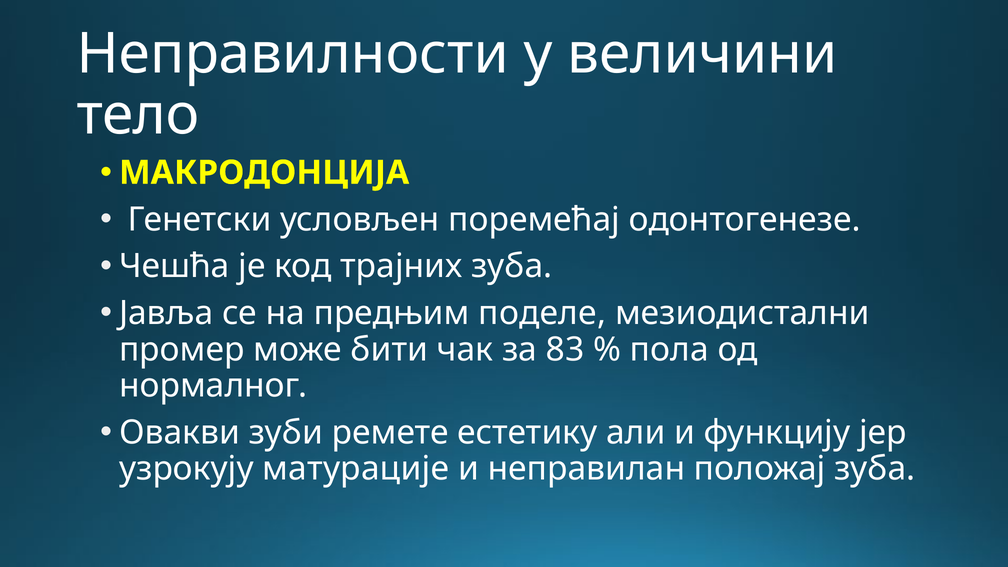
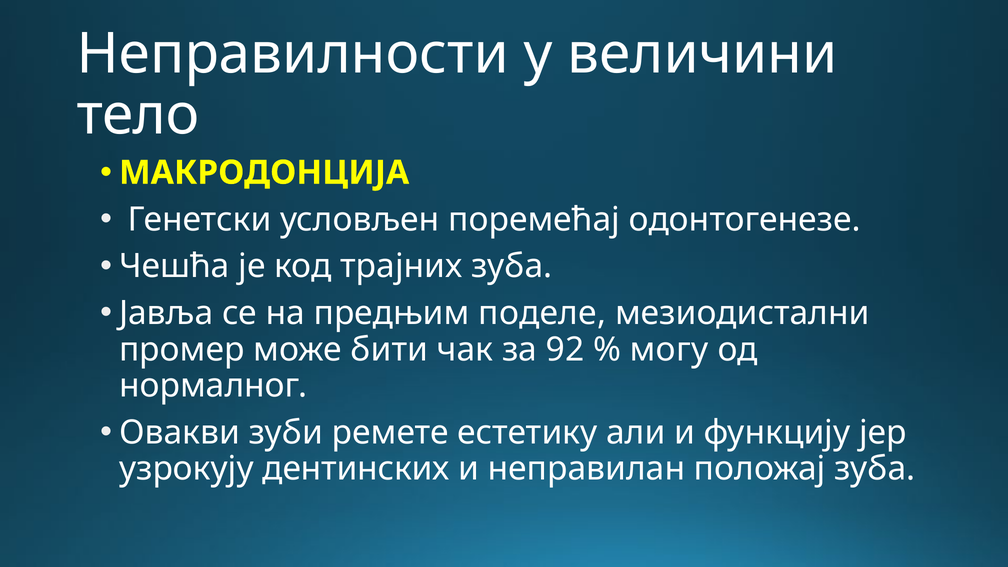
83: 83 -> 92
пола: пола -> могу
матурације: матурације -> дентинских
